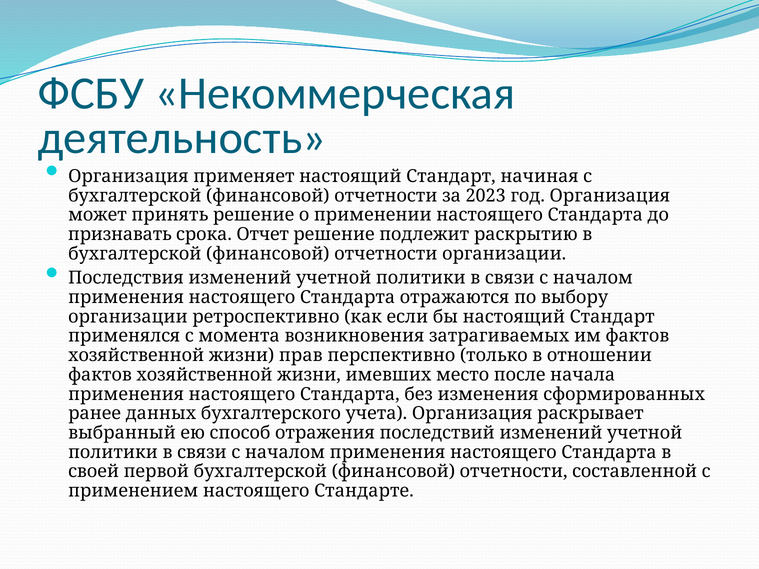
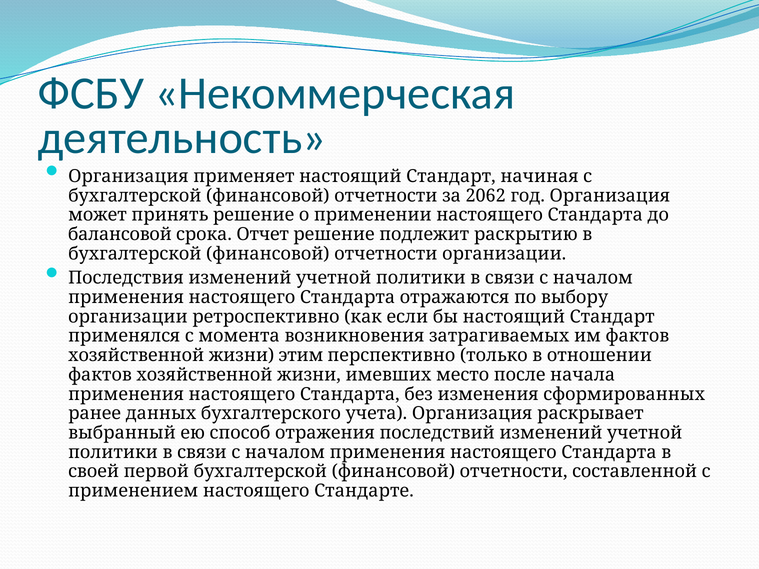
2023: 2023 -> 2062
признавать: признавать -> балансовой
прав: прав -> этим
